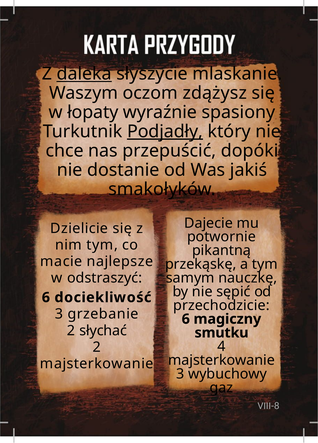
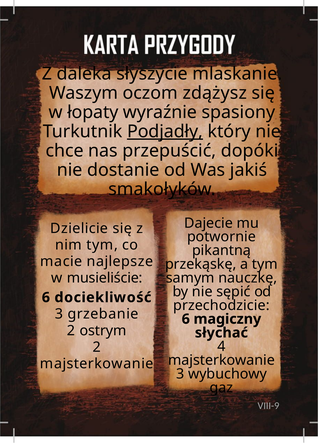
daleka underline: present -> none
odstraszyć: odstraszyć -> musieliście
słychać: słychać -> ostrym
smutku: smutku -> słychać
VIII-8: VIII-8 -> VIII-9
